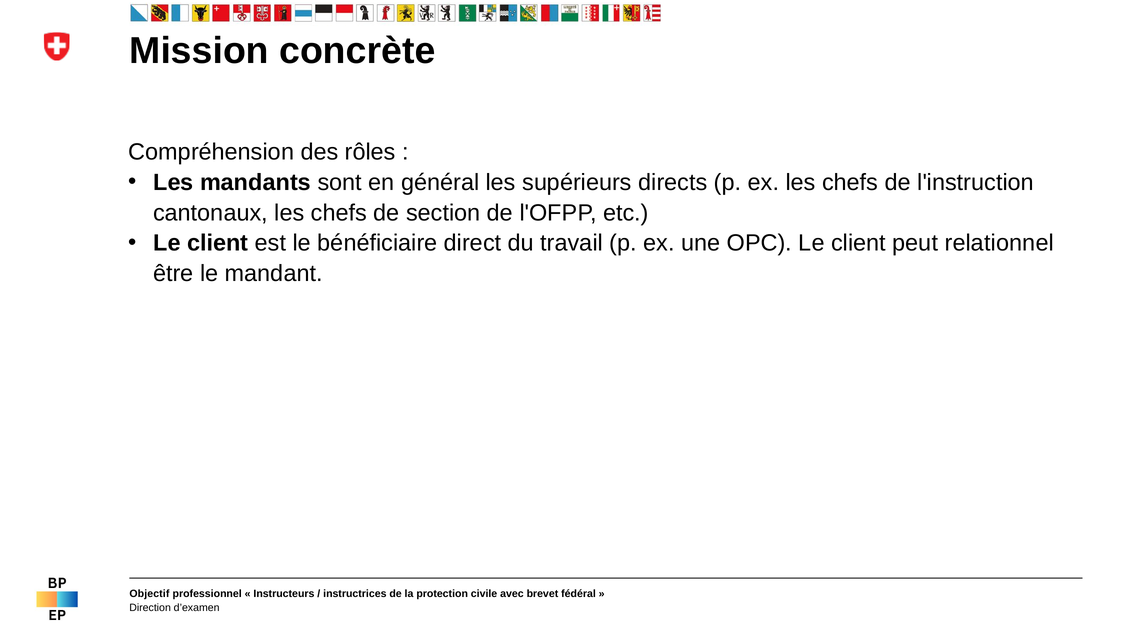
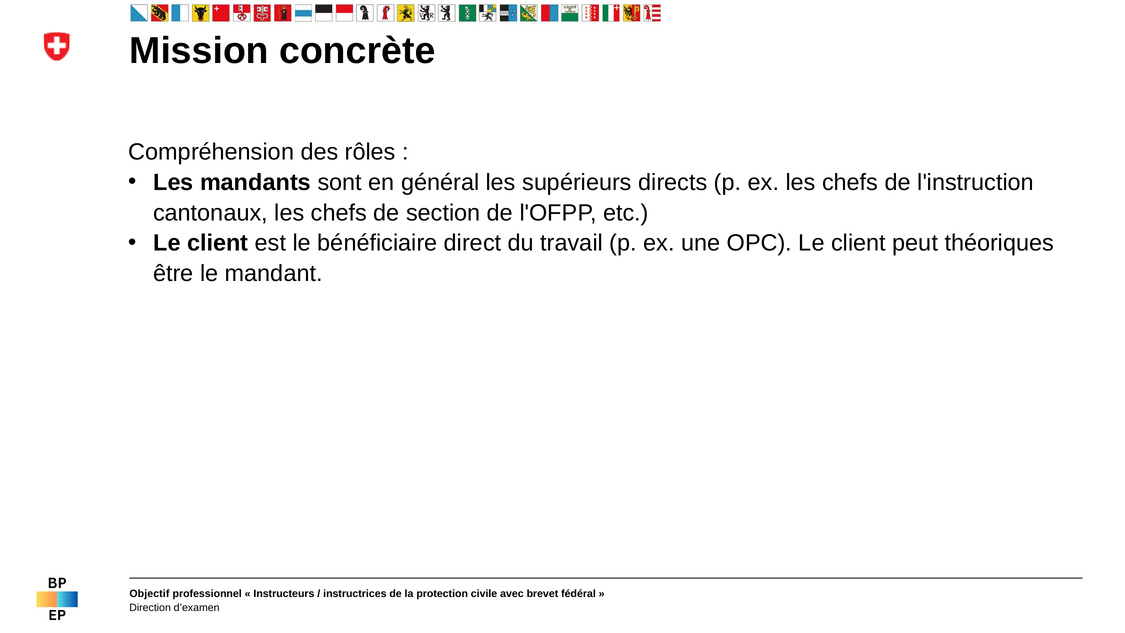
relationnel: relationnel -> théoriques
